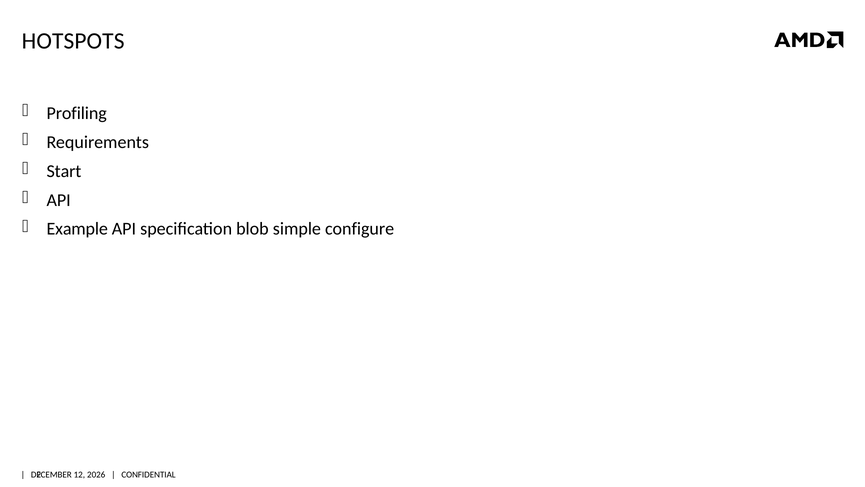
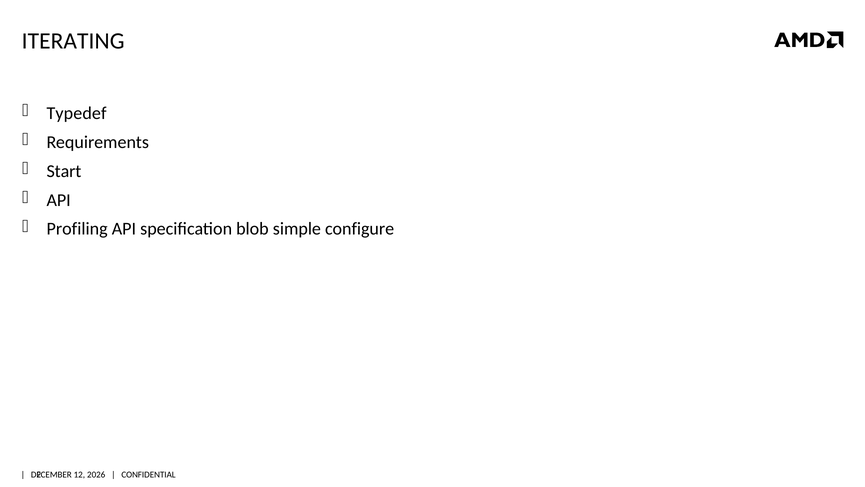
HOTSPOTS: HOTSPOTS -> ITERATING
Profiling: Profiling -> Typedef
Example: Example -> Profiling
